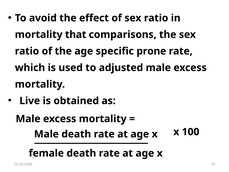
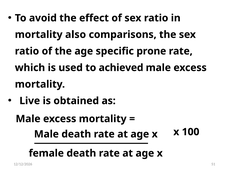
that: that -> also
adjusted: adjusted -> achieved
